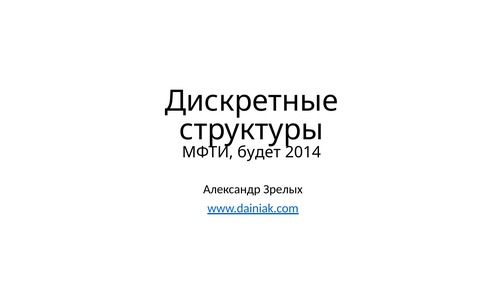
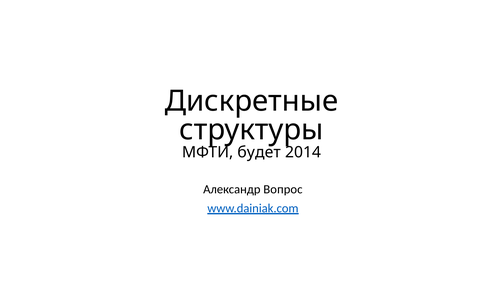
Зрелых: Зрелых -> Вопрос
